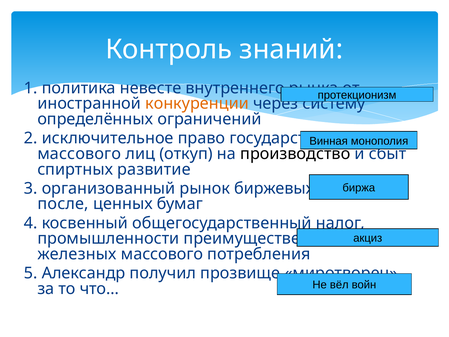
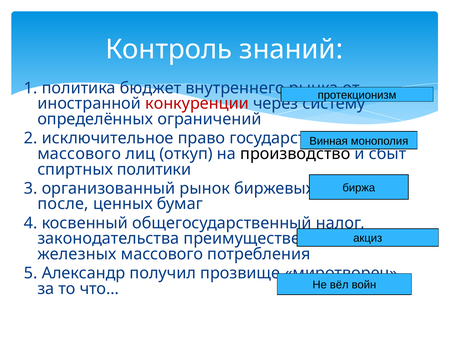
невесте: невесте -> бюджет
конкуренции colour: orange -> red
развитие: развитие -> политики
промышленности: промышленности -> законодательства
